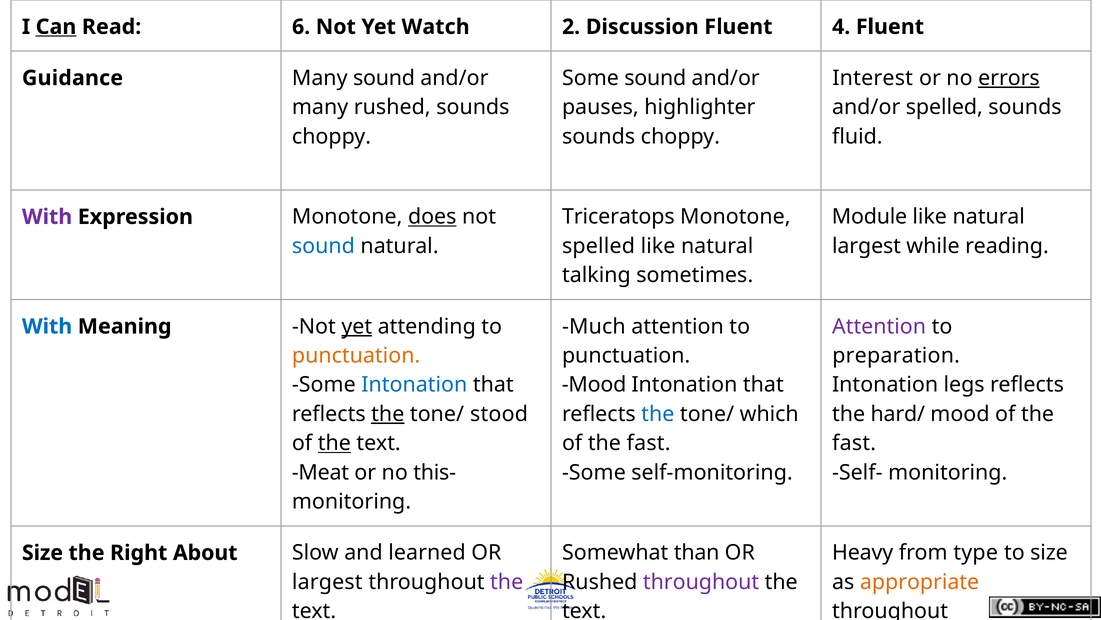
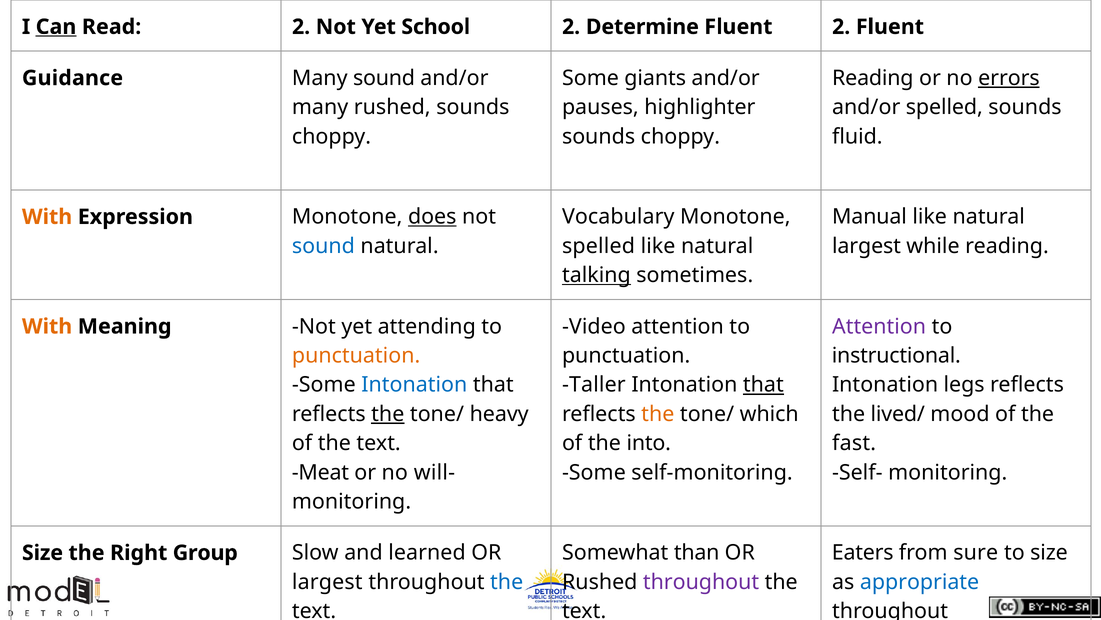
Read 6: 6 -> 2
Watch: Watch -> School
Discussion: Discussion -> Determine
Fluent 4: 4 -> 2
Some sound: sound -> giants
Interest at (873, 78): Interest -> Reading
Triceratops: Triceratops -> Vocabulary
Module: Module -> Manual
With at (47, 217) colour: purple -> orange
talking underline: none -> present
Much: Much -> Video
With at (47, 326) colour: blue -> orange
yet at (357, 326) underline: present -> none
preparation: preparation -> instructional
Mood at (594, 384): Mood -> Taller
that at (763, 384) underline: none -> present
stood: stood -> heavy
the at (658, 414) colour: blue -> orange
hard/: hard/ -> lived/
the at (334, 443) underline: present -> none
fast at (649, 443): fast -> into
this-: this- -> will-
Heavy: Heavy -> Eaters
type: type -> sure
About: About -> Group
the at (507, 581) colour: purple -> blue
appropriate colour: orange -> blue
